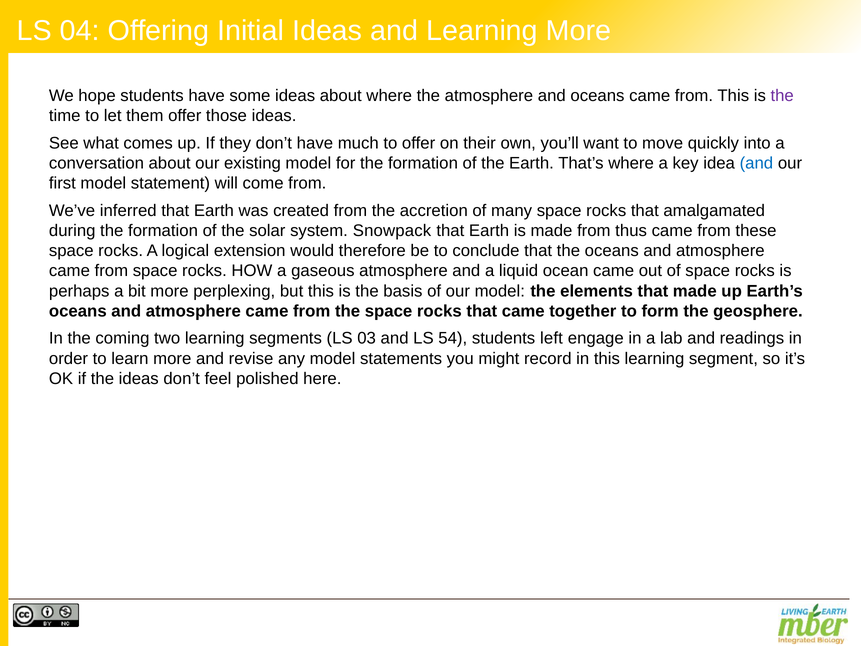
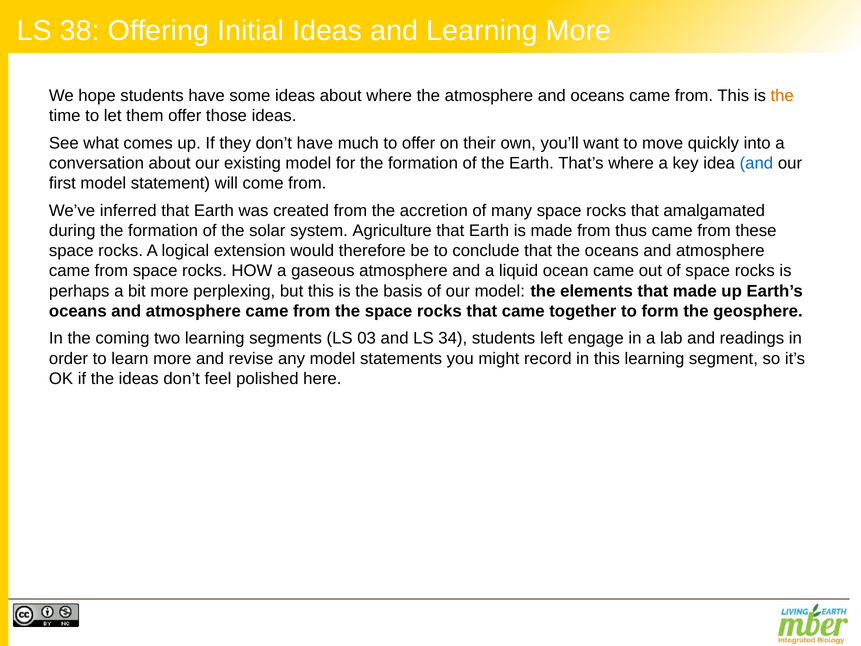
04: 04 -> 38
the at (782, 96) colour: purple -> orange
Snowpack: Snowpack -> Agriculture
54: 54 -> 34
